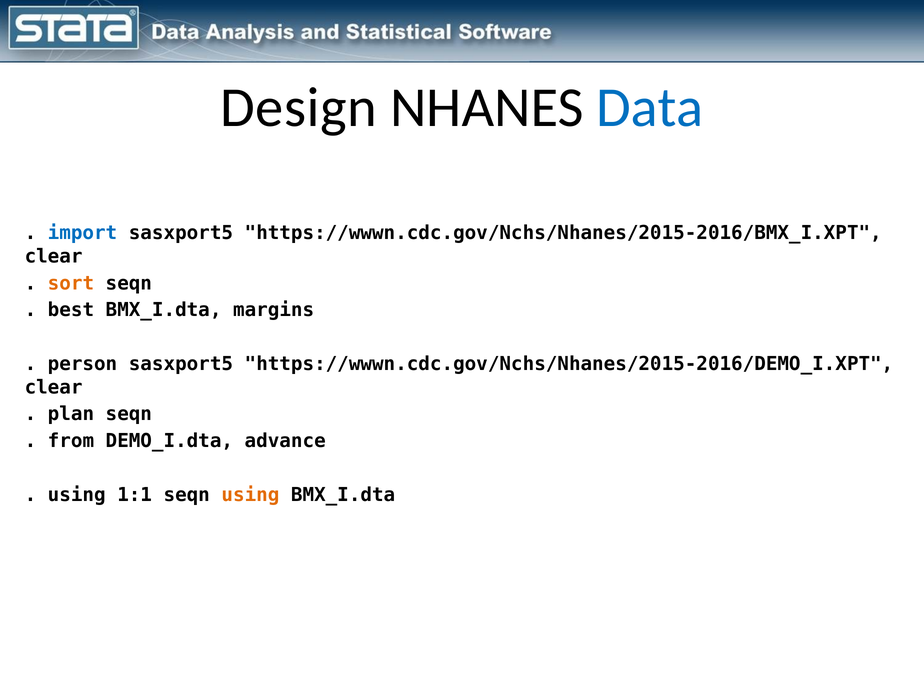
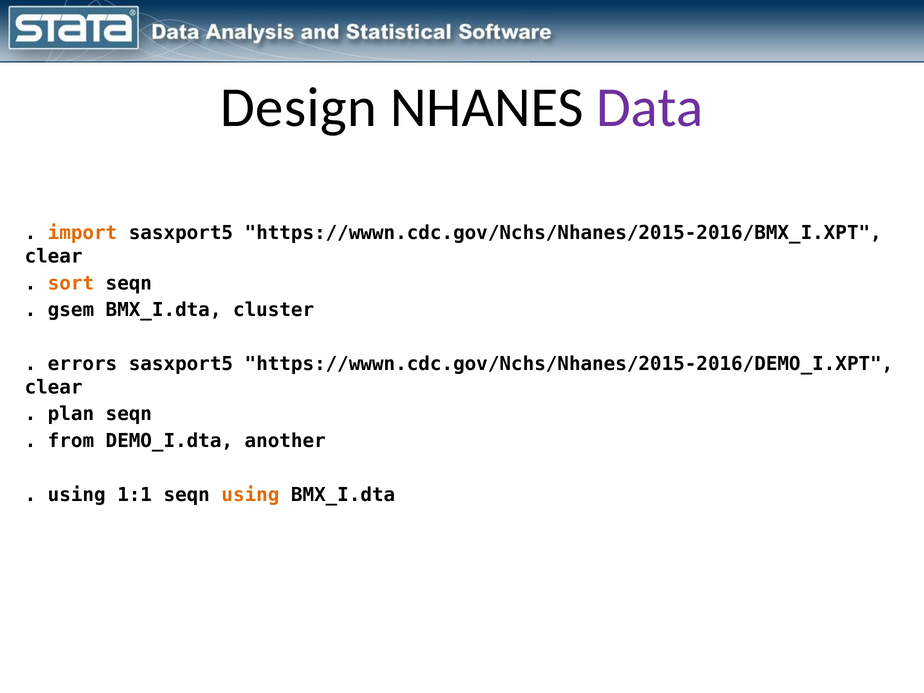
Data colour: blue -> purple
import colour: blue -> orange
best: best -> gsem
margins: margins -> cluster
person: person -> errors
advance: advance -> another
